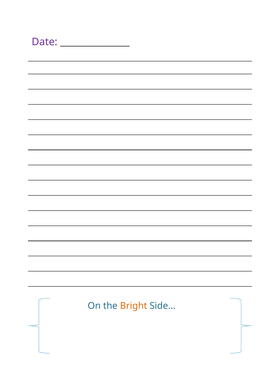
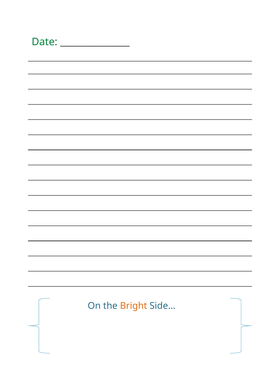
Date colour: purple -> green
